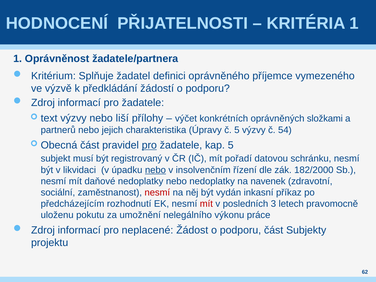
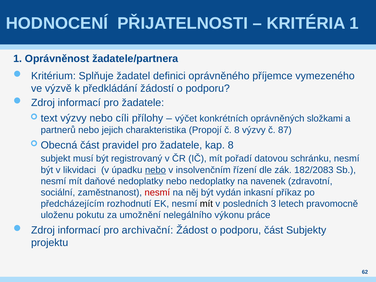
liší: liší -> cíli
Úpravy: Úpravy -> Propojí
č 5: 5 -> 8
54: 54 -> 87
pro at (149, 145) underline: present -> none
kap 5: 5 -> 8
182/2000: 182/2000 -> 182/2083
mít at (206, 204) colour: red -> black
neplacené: neplacené -> archivační
